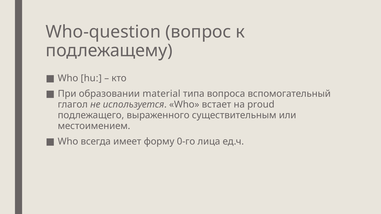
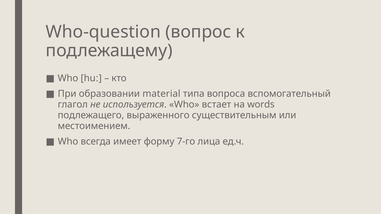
proud: proud -> words
0-го: 0-го -> 7-го
